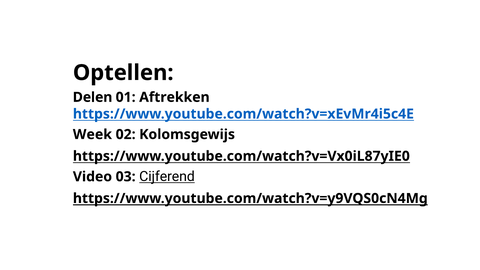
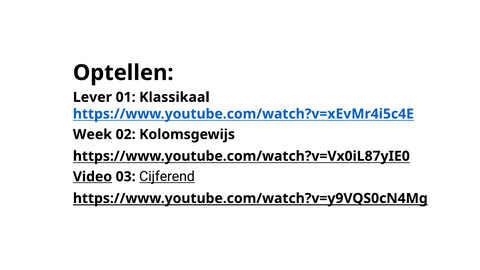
Delen: Delen -> Lever
Aftrekken: Aftrekken -> Klassikaal
Video underline: none -> present
